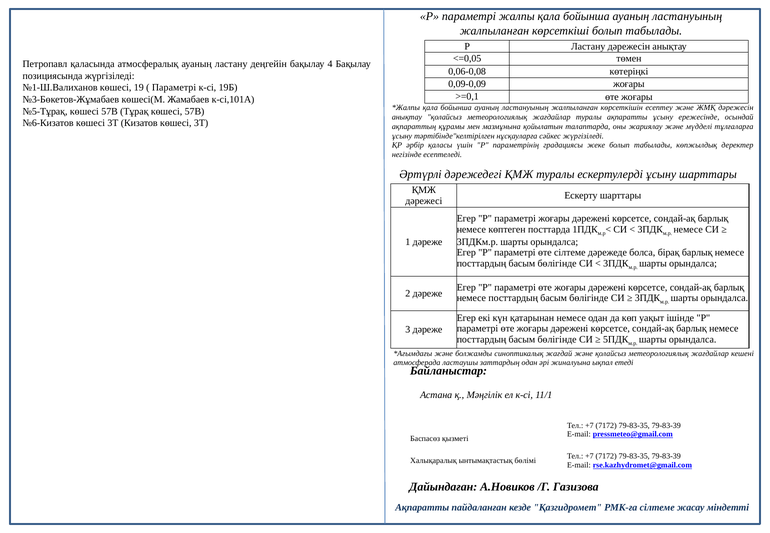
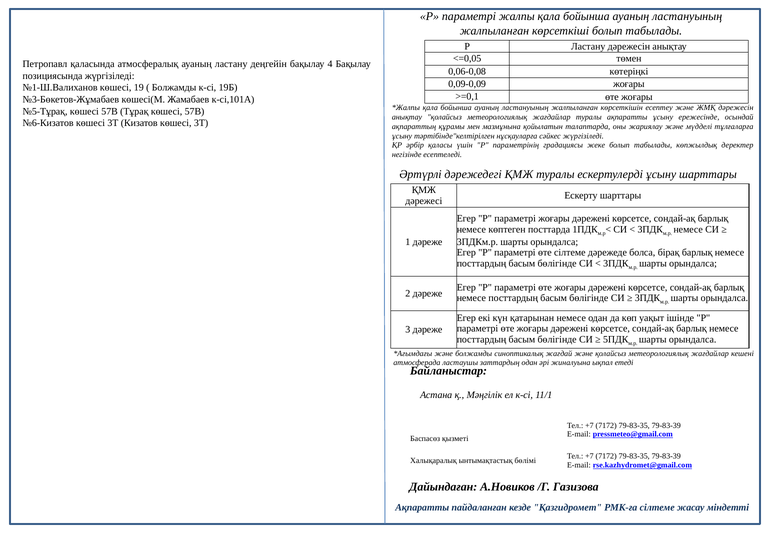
Параметрі at (174, 88): Параметрі -> Болжамды
